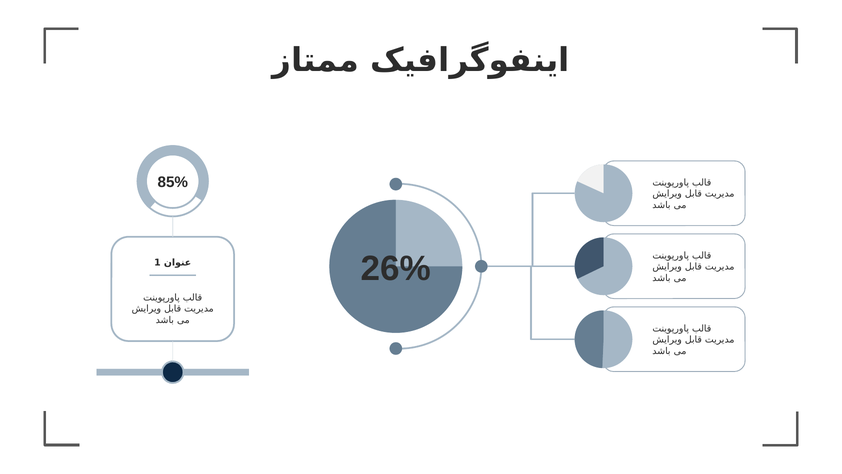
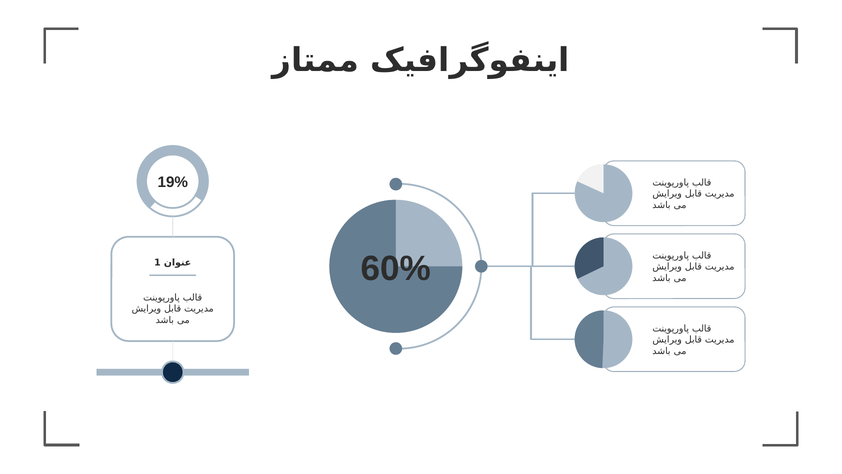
85%: 85% -> 19%
26%: 26% -> 60%
